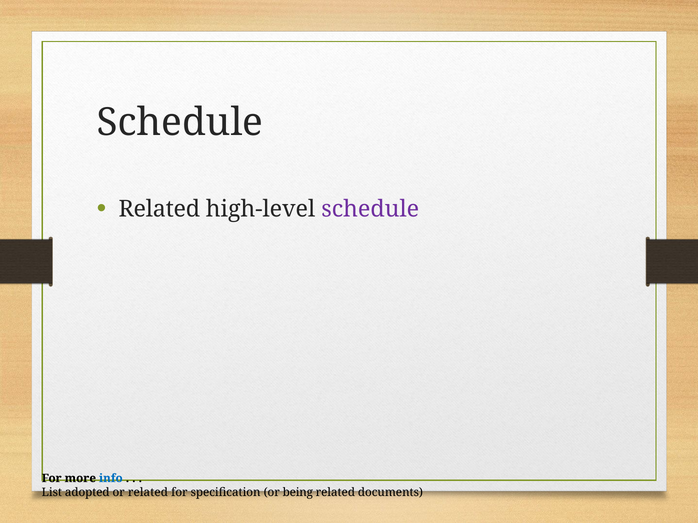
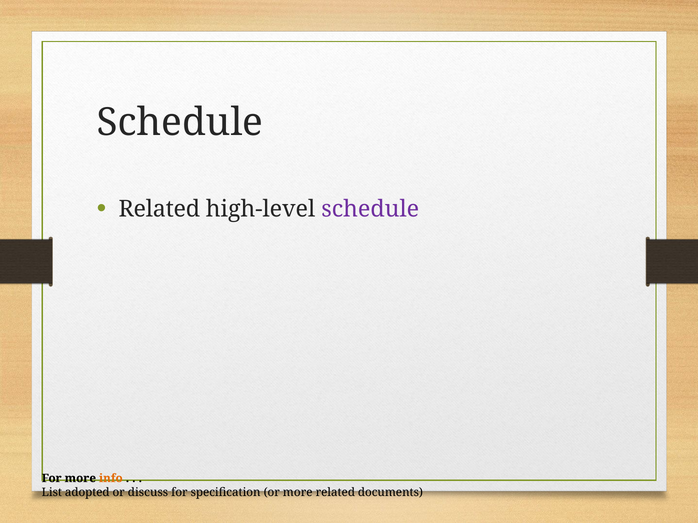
info colour: blue -> orange
or related: related -> discuss
or being: being -> more
